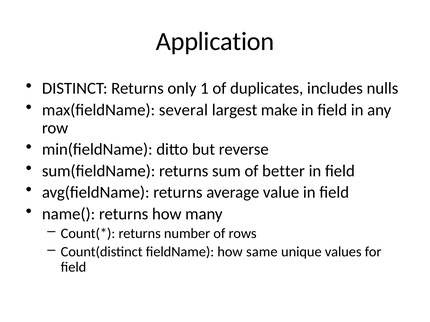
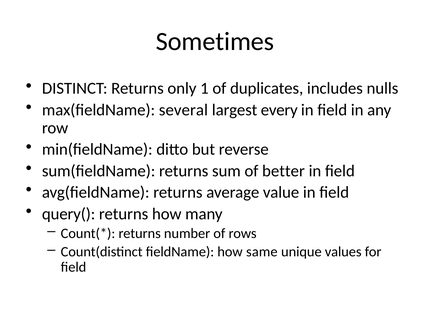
Application: Application -> Sometimes
make: make -> every
name(: name( -> query(
